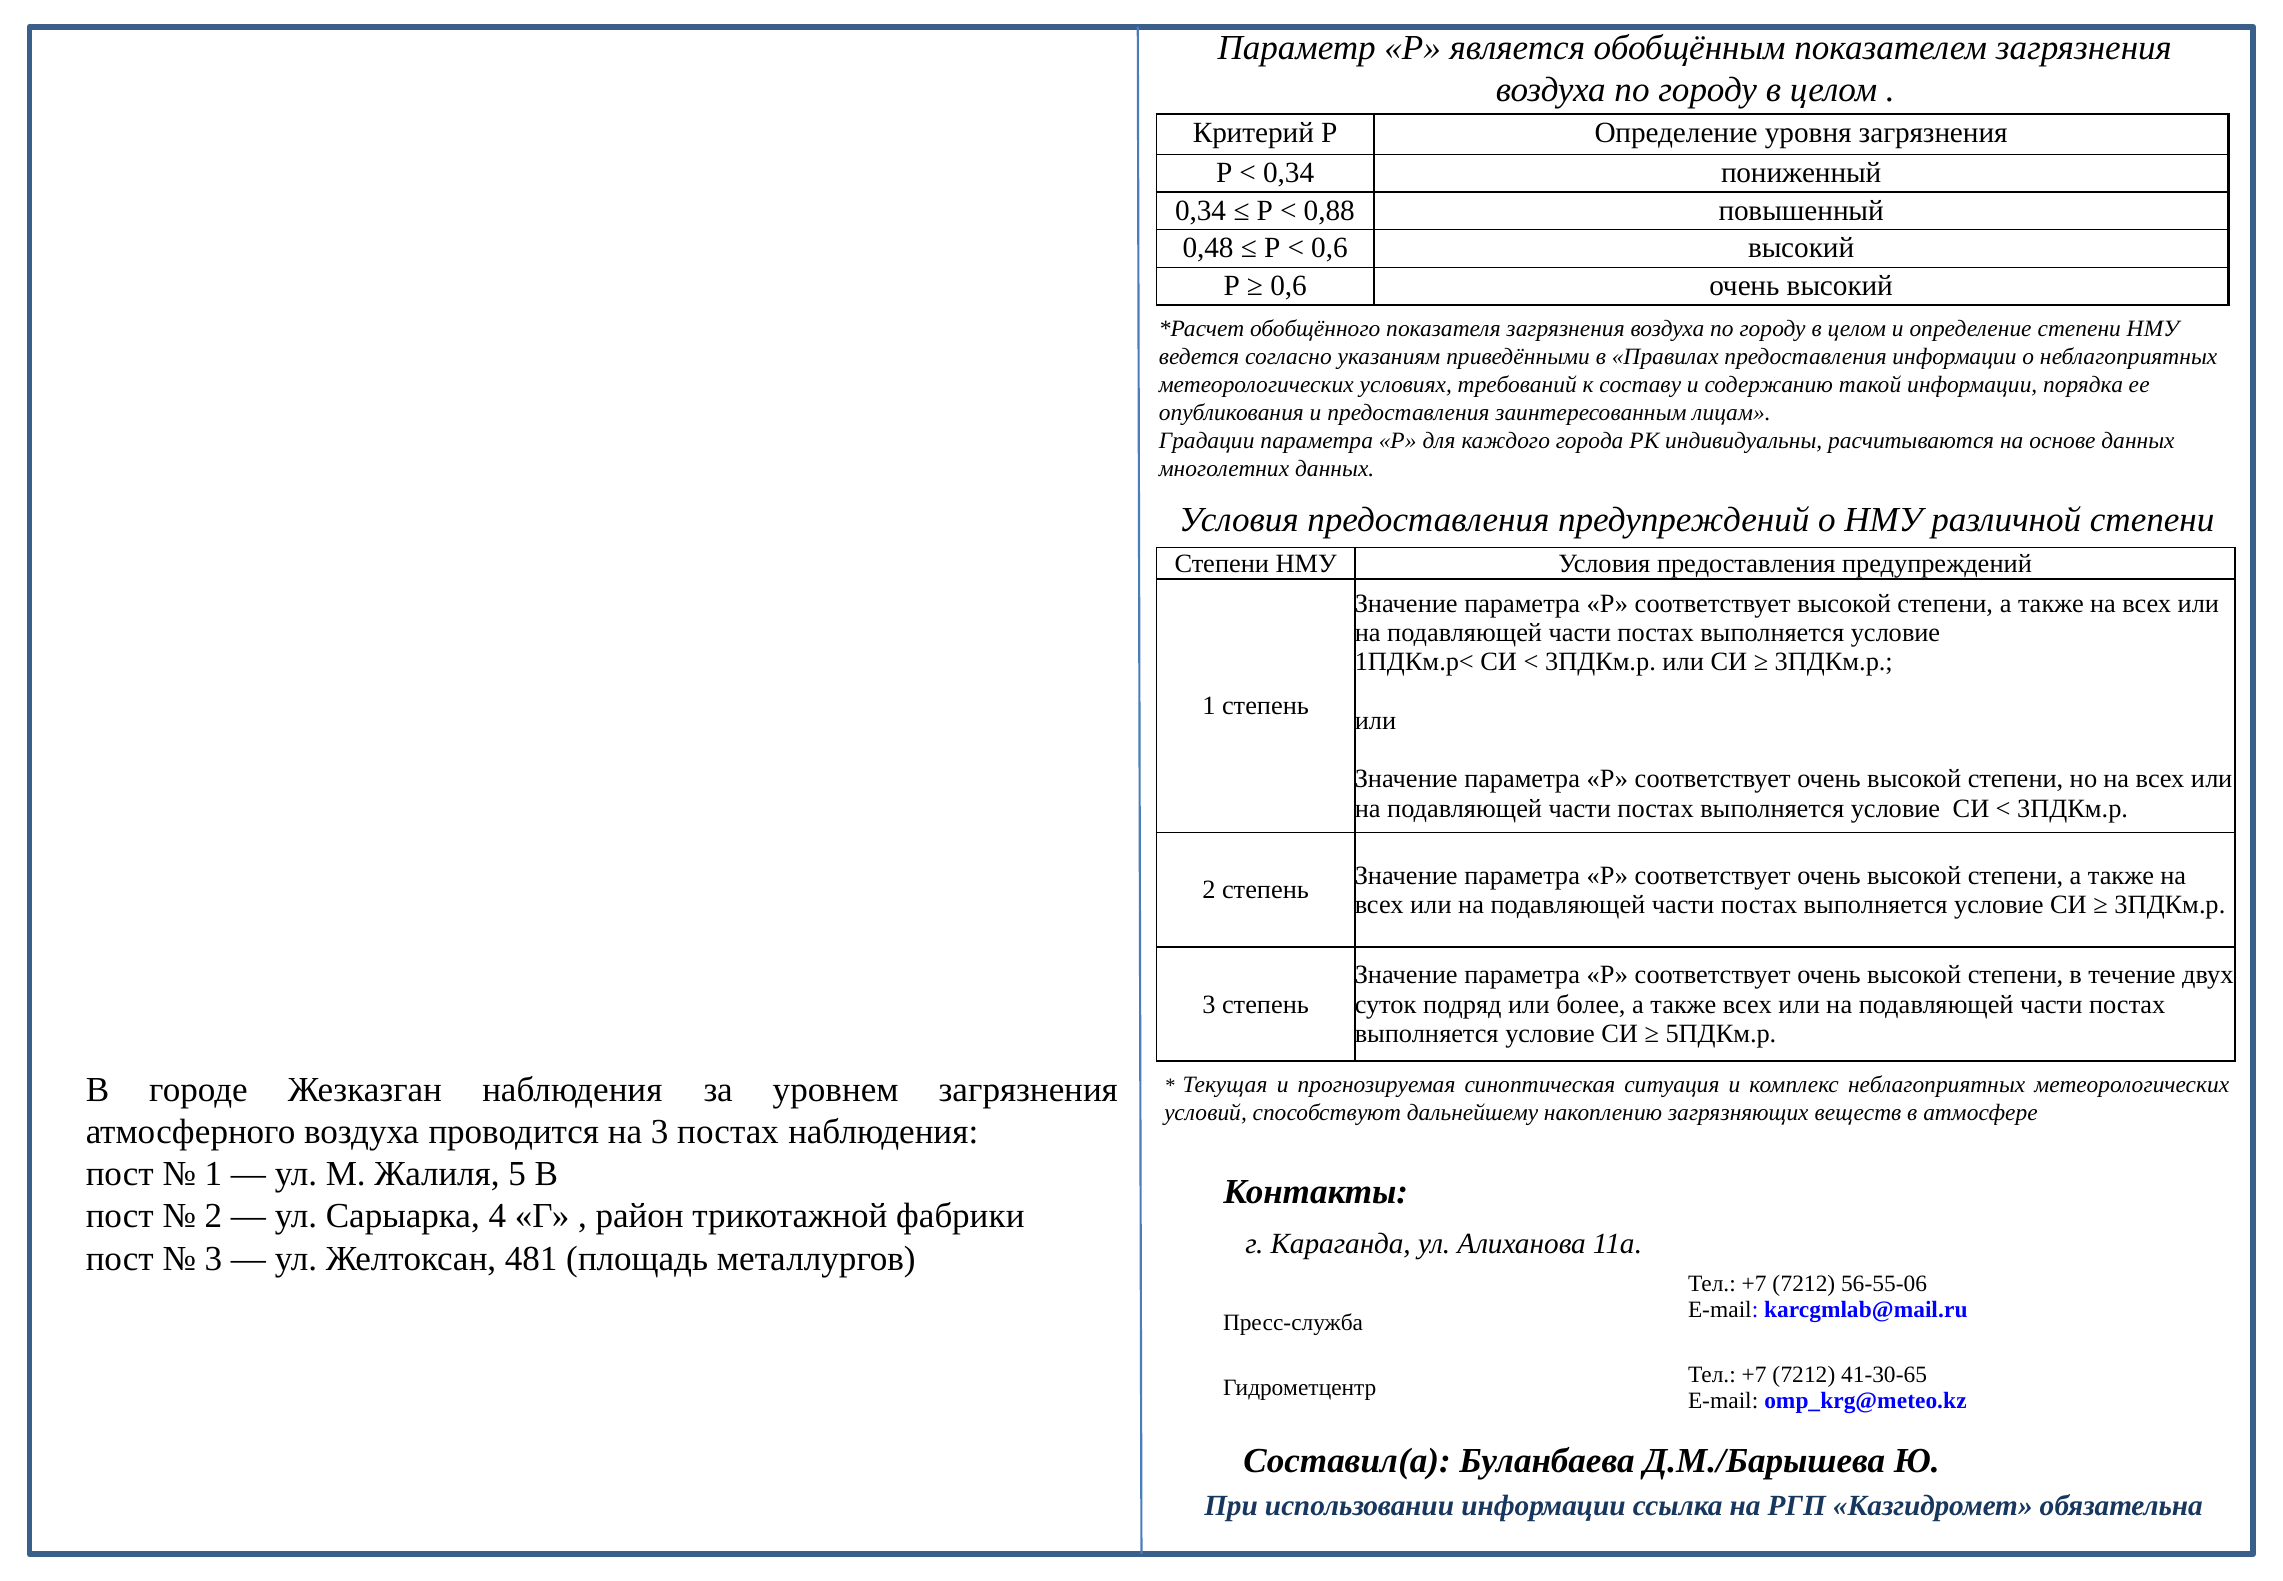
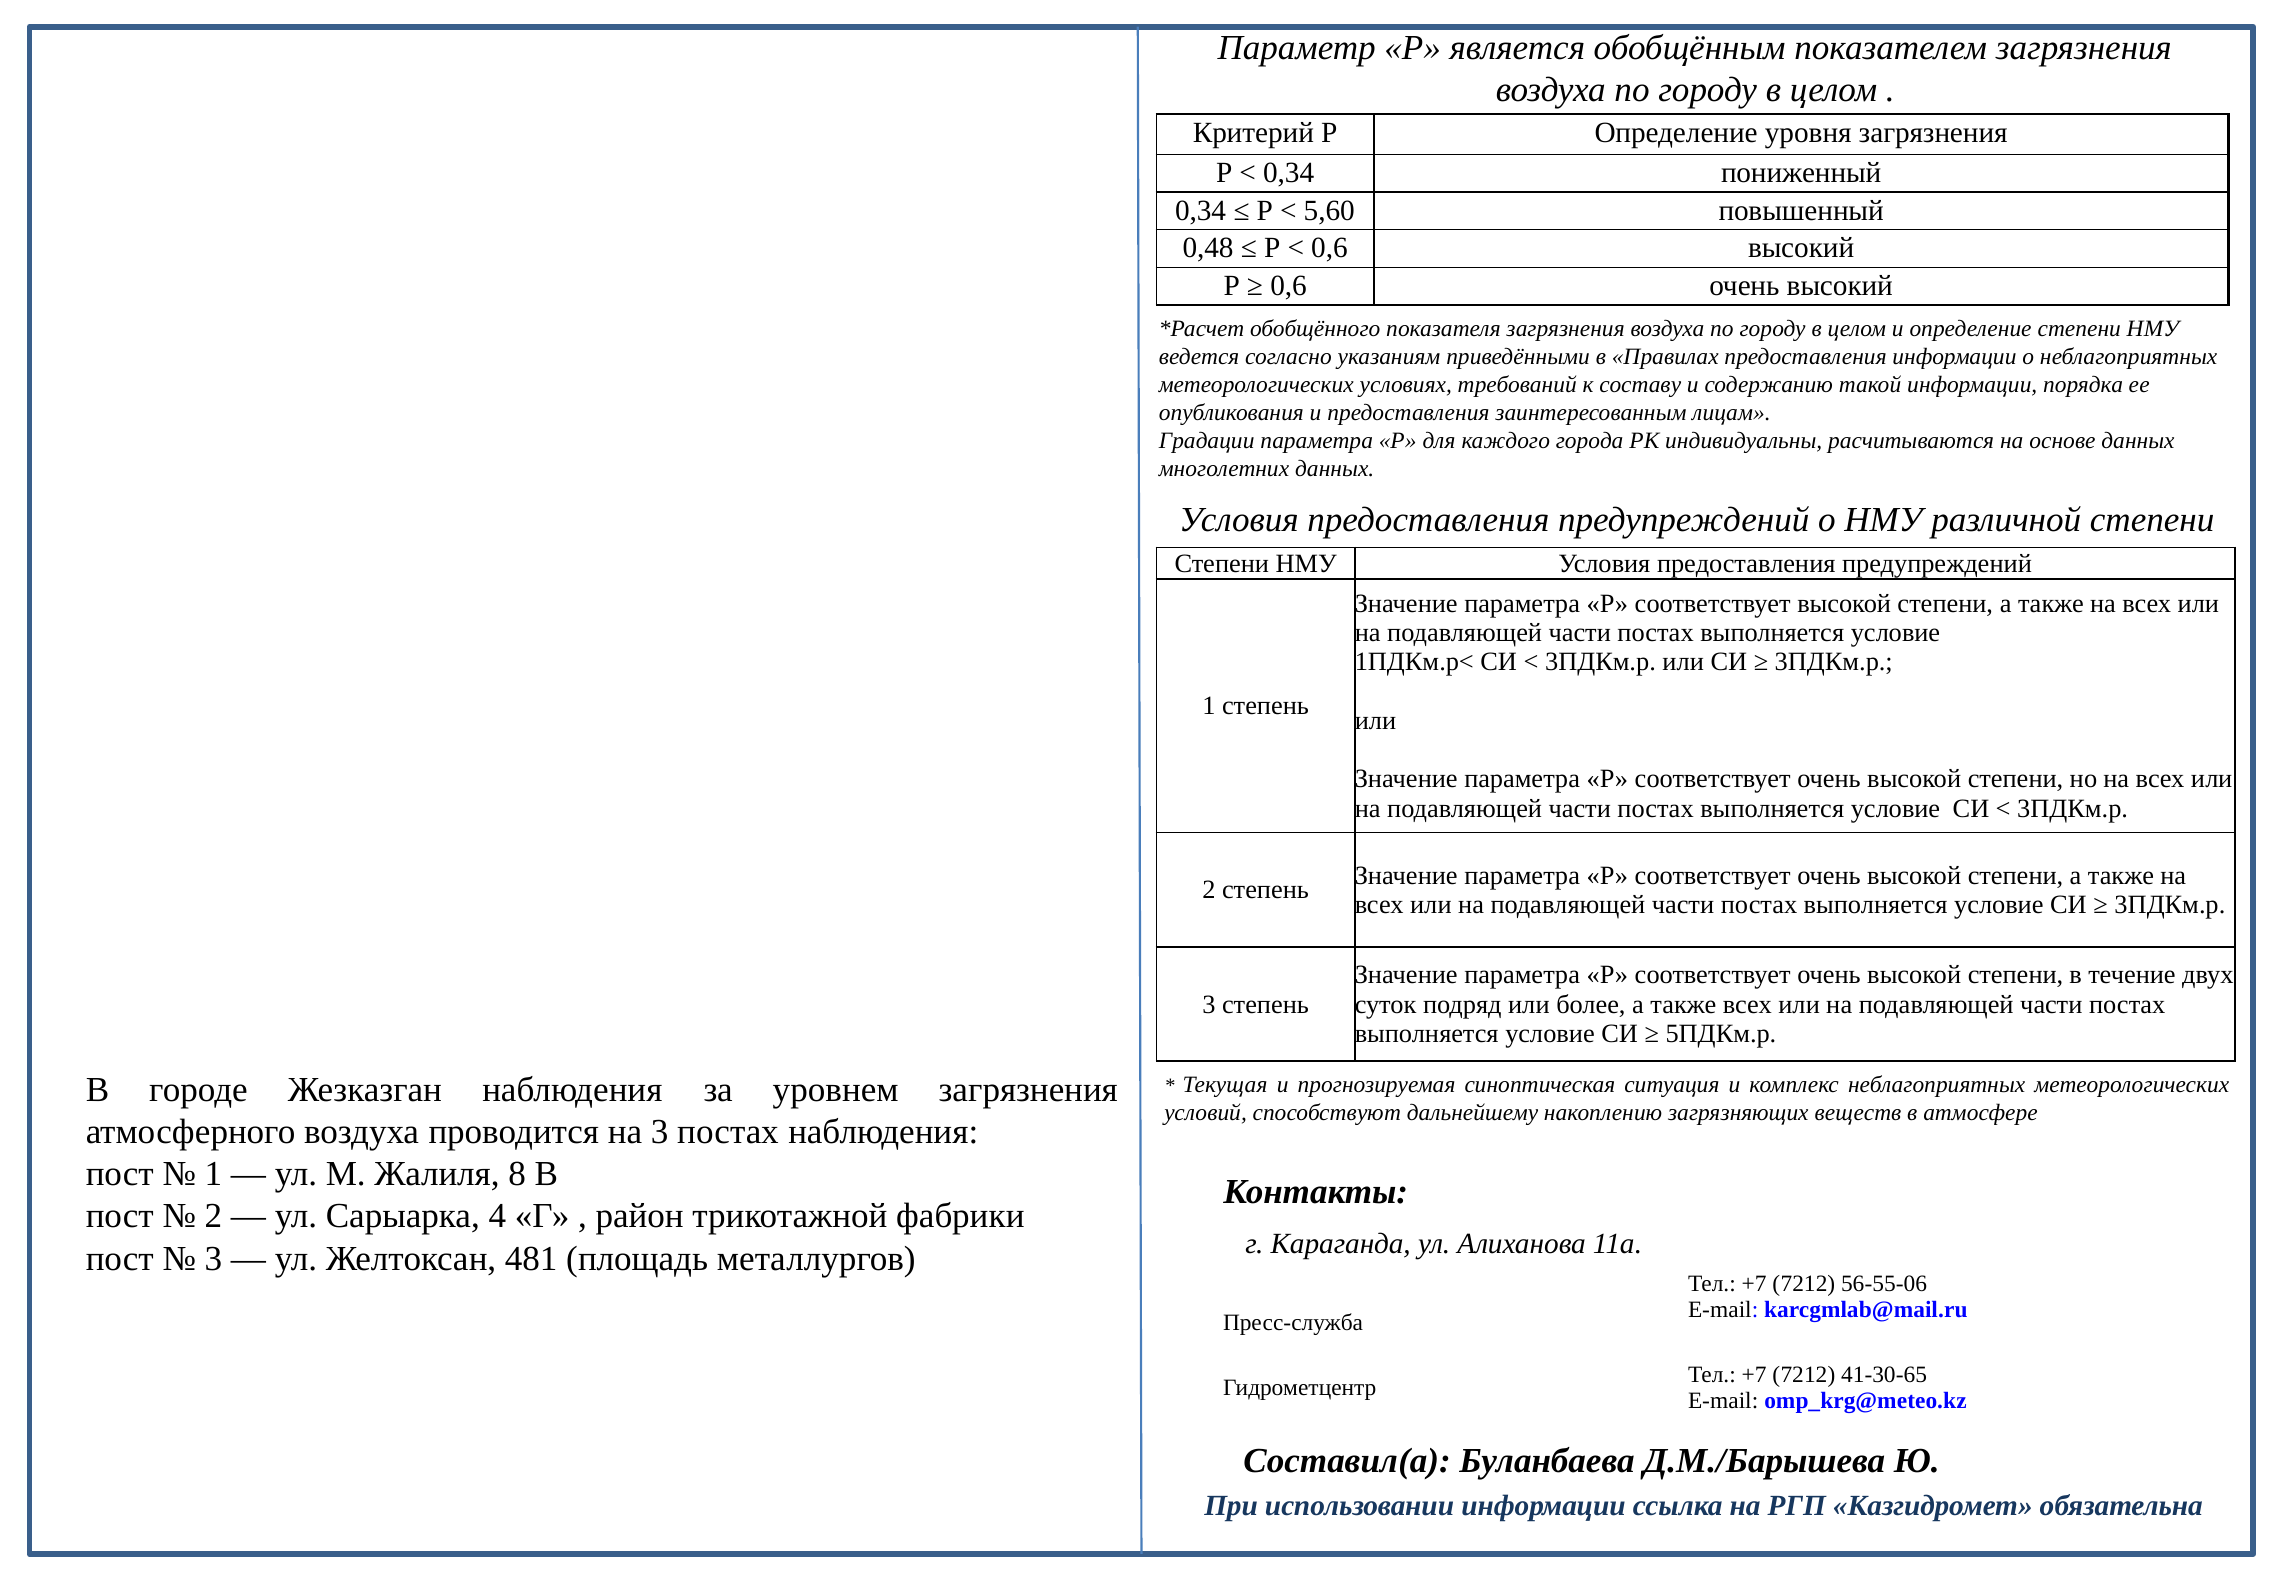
0,88: 0,88 -> 5,60
5: 5 -> 8
